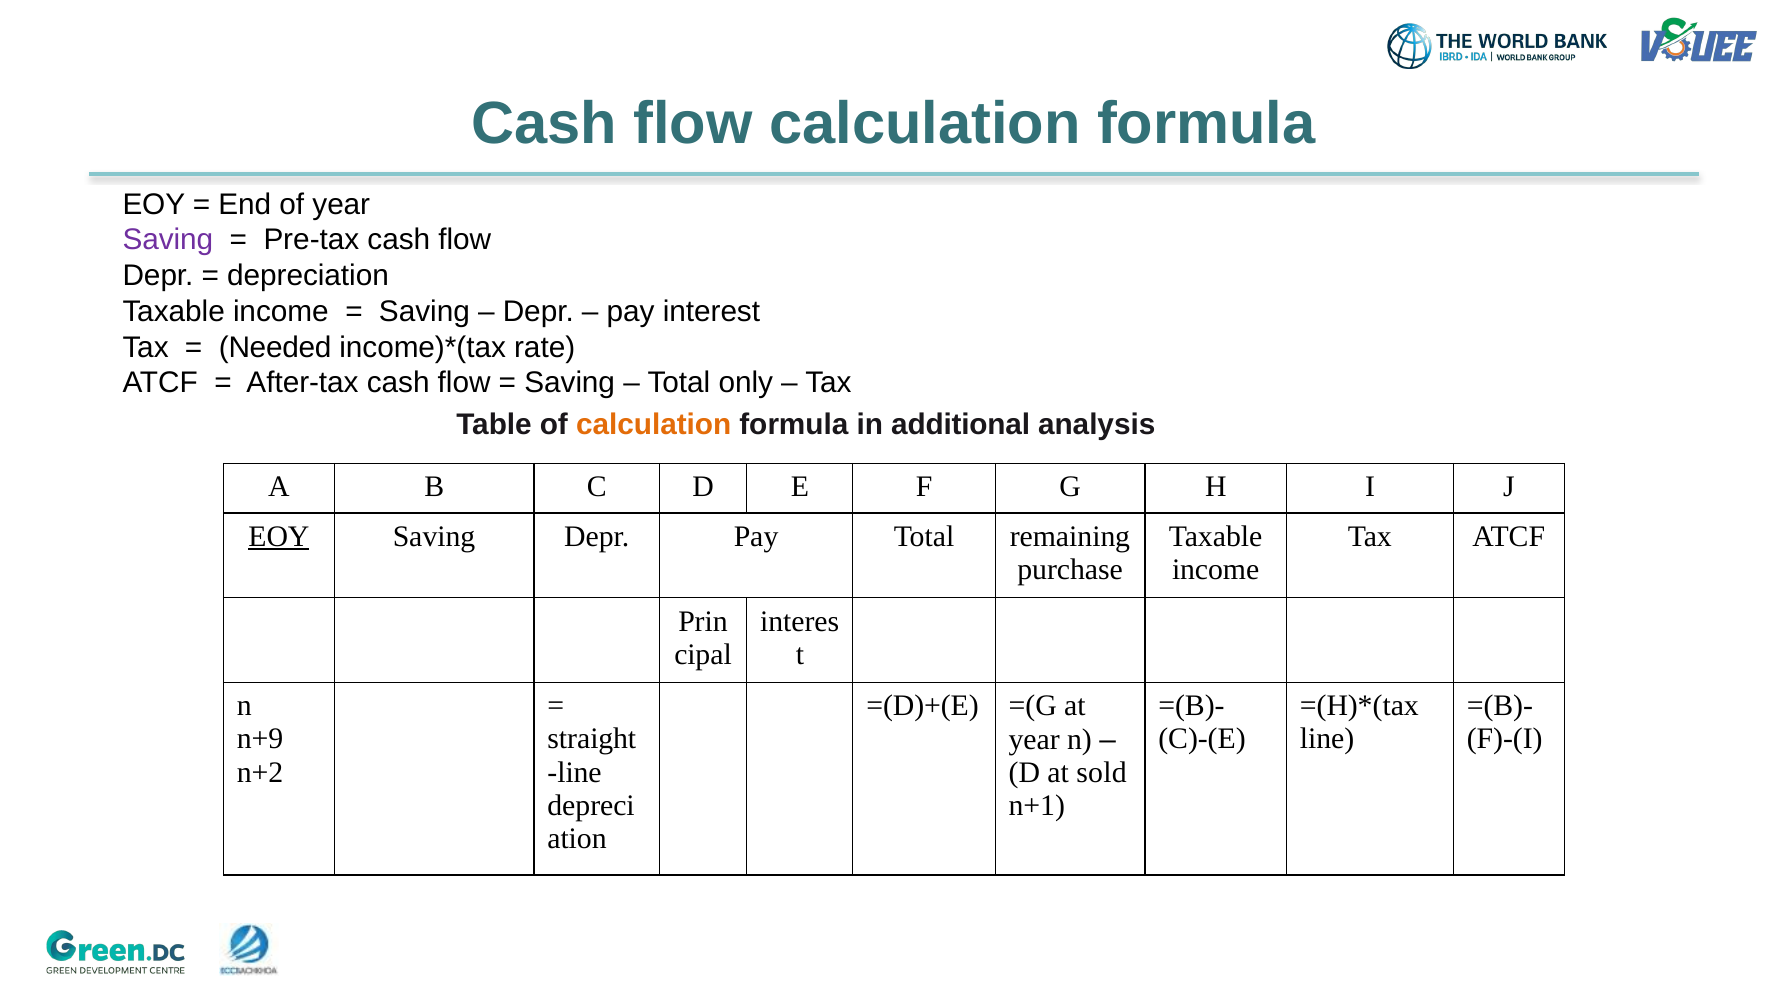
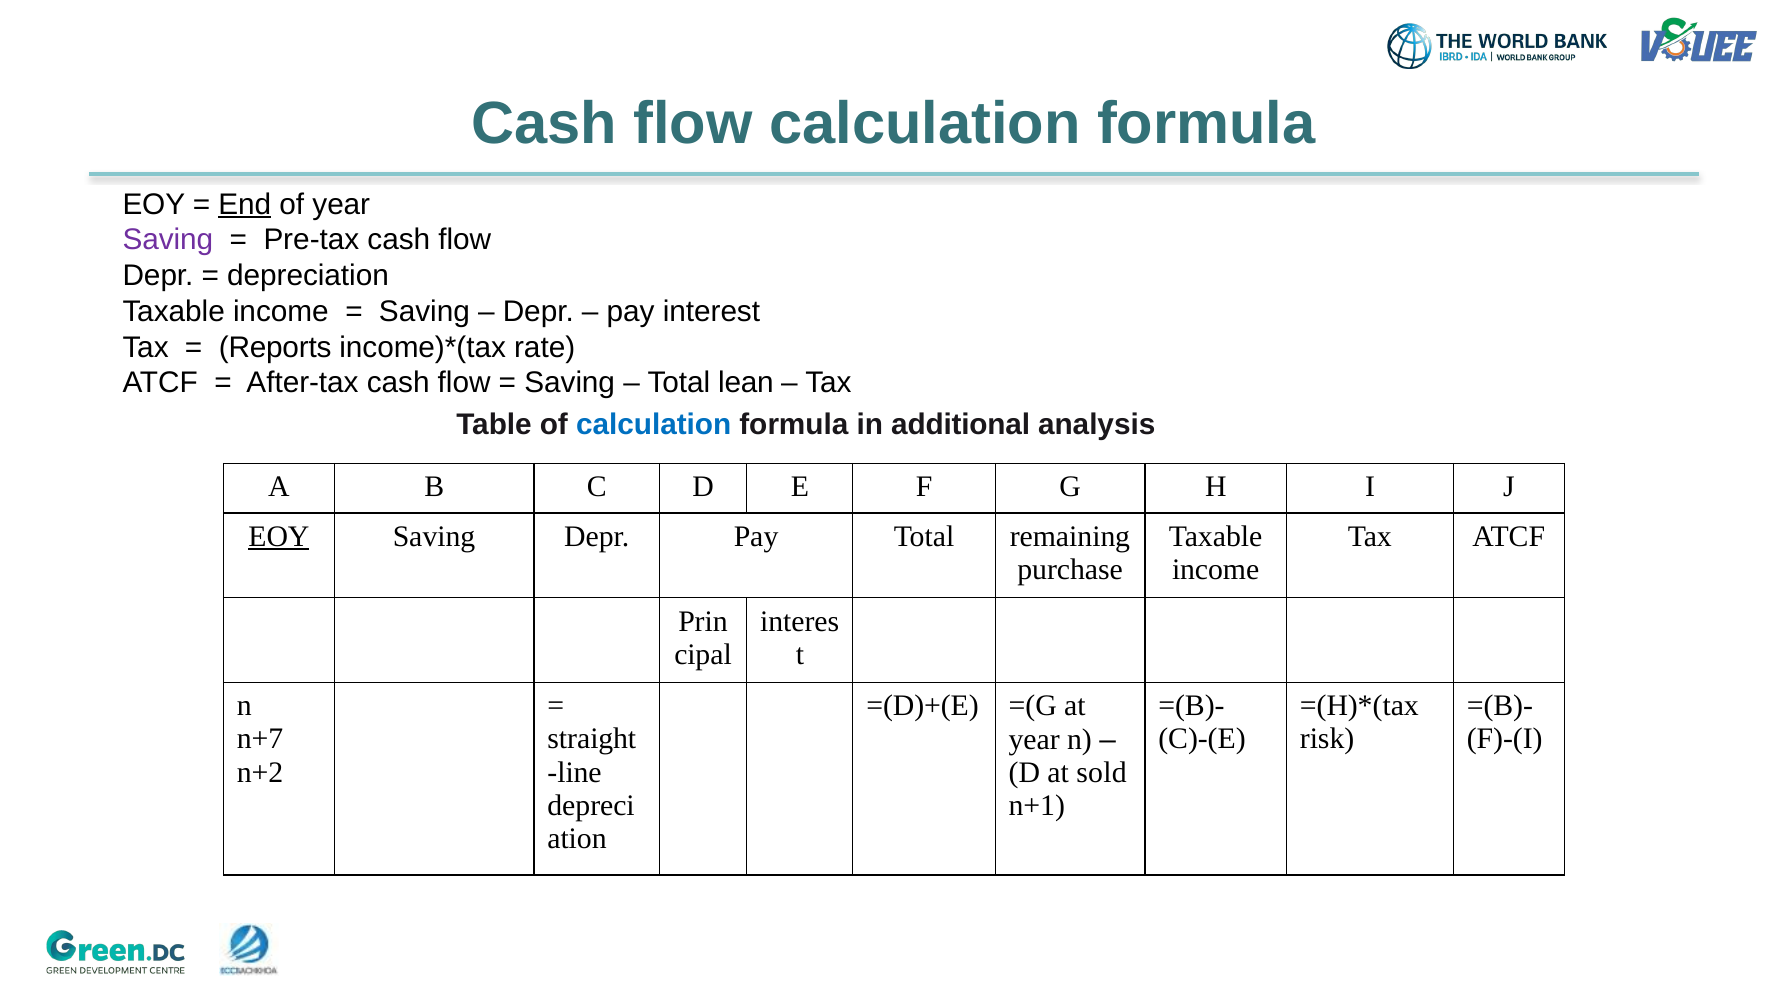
End underline: none -> present
Needed: Needed -> Reports
only: only -> lean
calculation at (654, 424) colour: orange -> blue
n+9: n+9 -> n+7
line at (1327, 739): line -> risk
